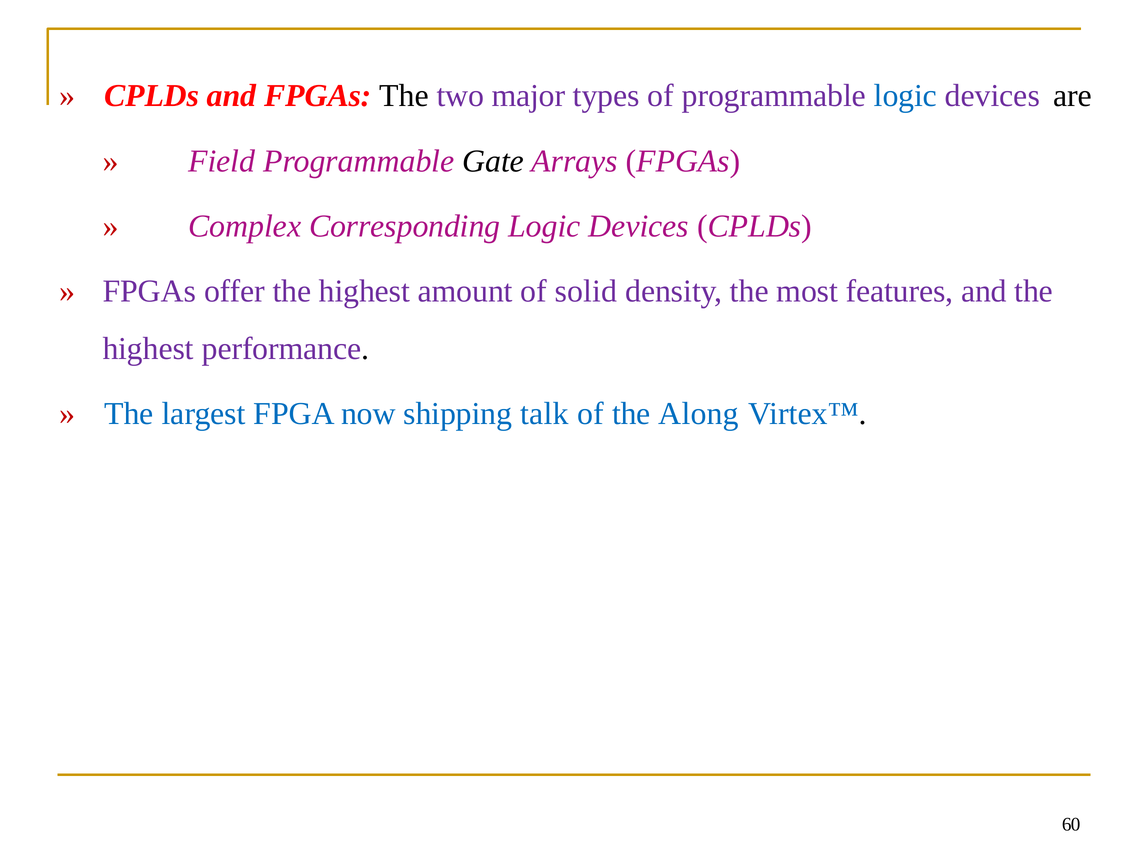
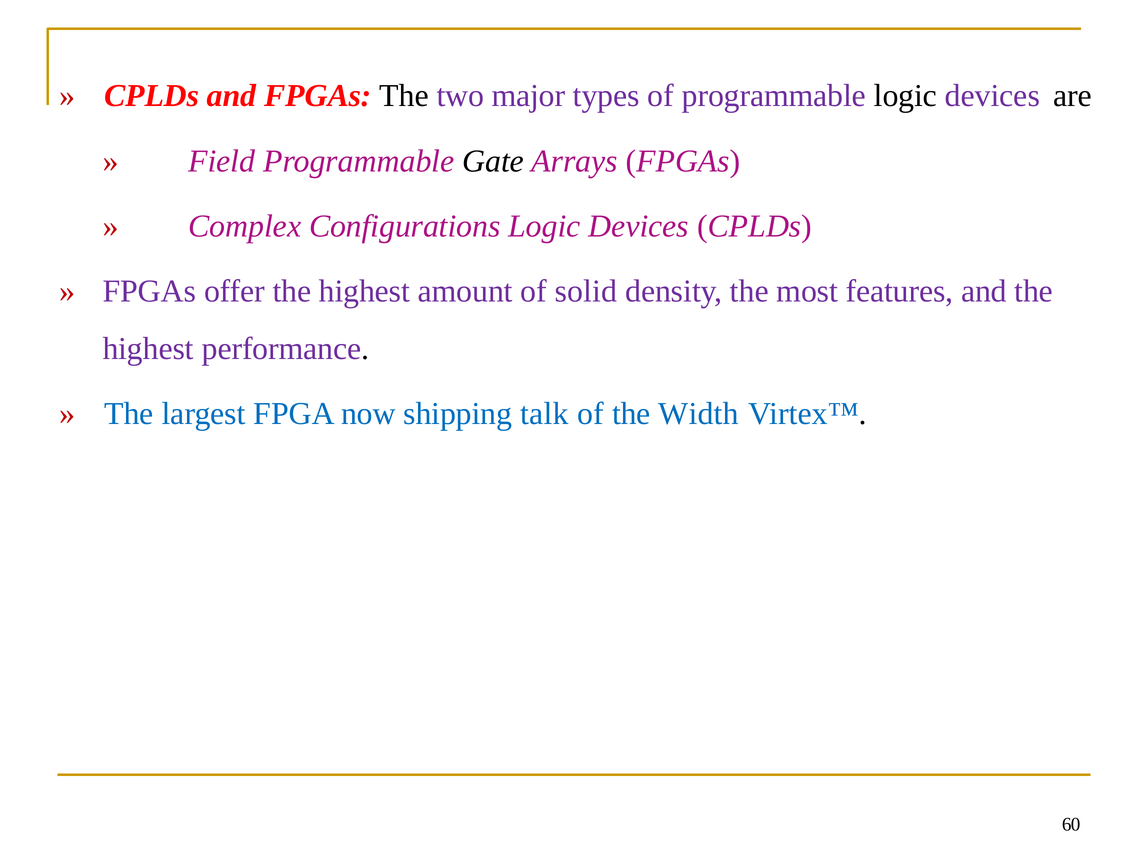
logic at (905, 96) colour: blue -> black
Corresponding: Corresponding -> Configurations
Along: Along -> Width
